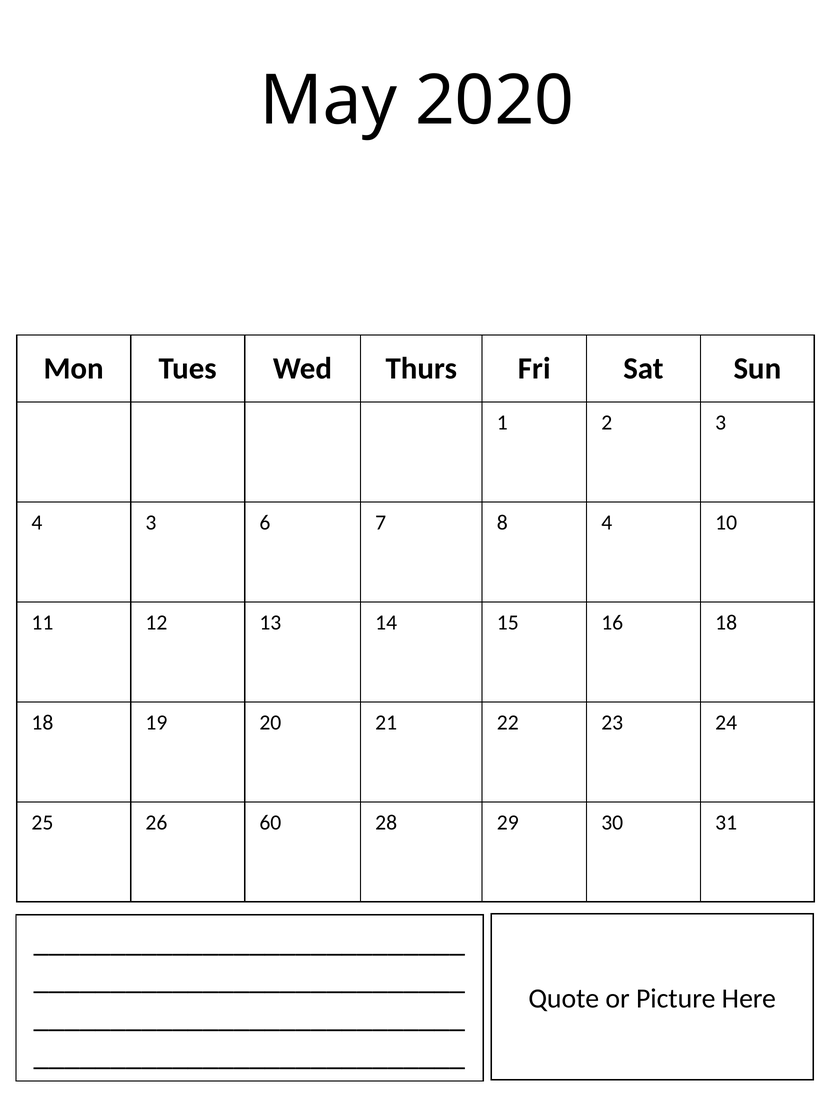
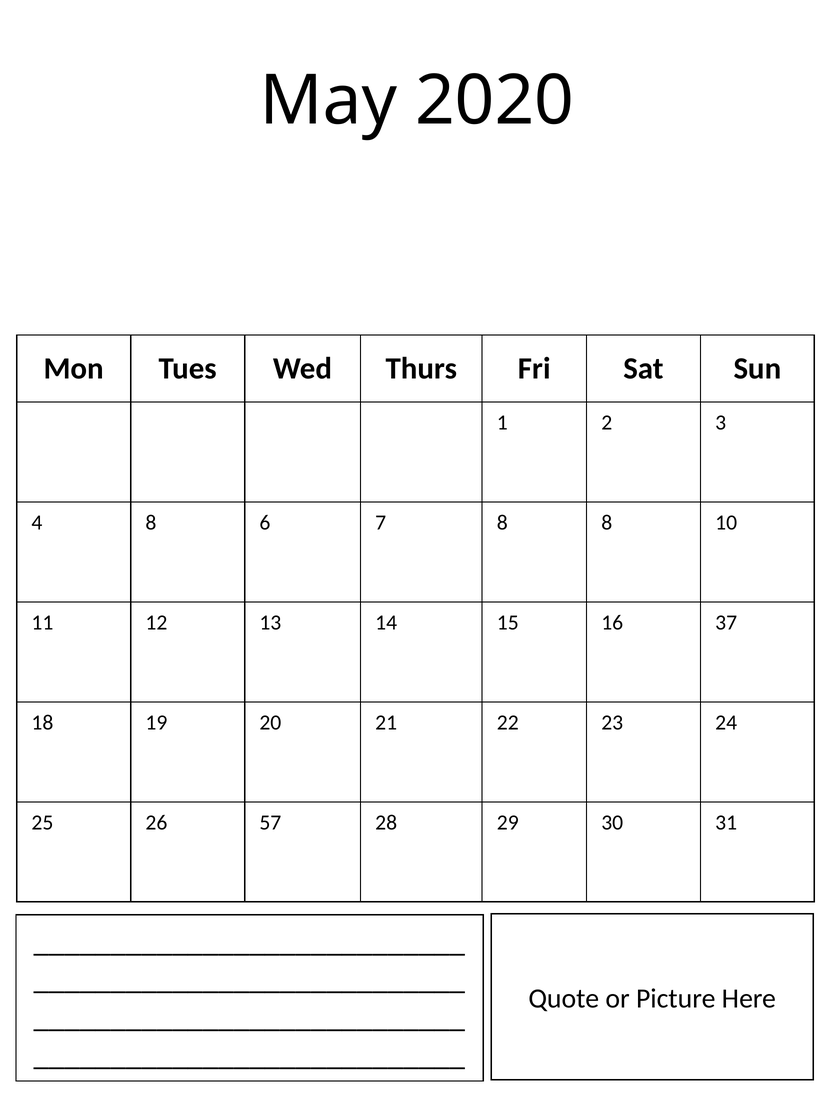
4 3: 3 -> 8
8 4: 4 -> 8
16 18: 18 -> 37
60: 60 -> 57
